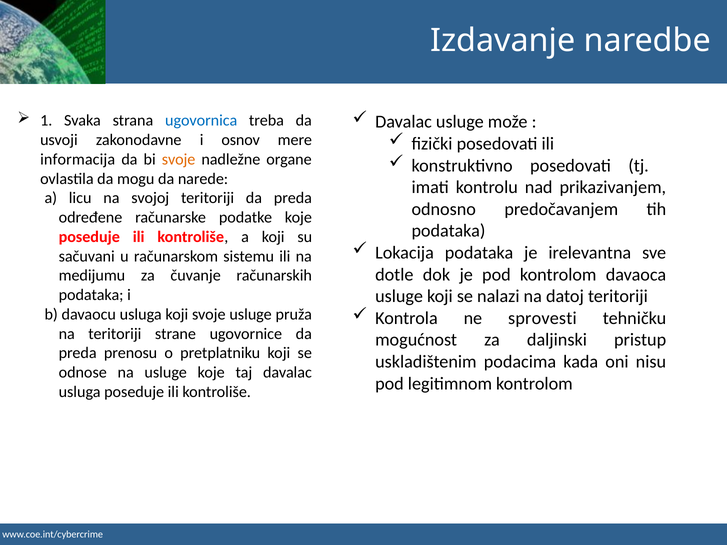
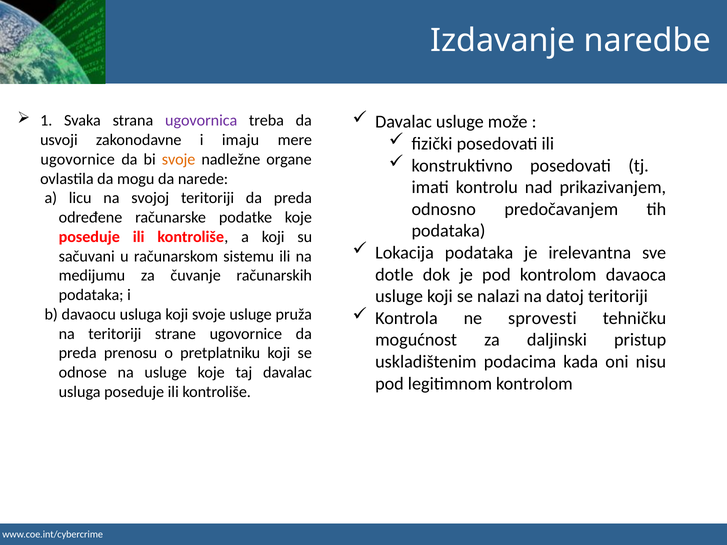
ugovornica colour: blue -> purple
osnov: osnov -> imaju
informacija at (78, 159): informacija -> ugovornice
